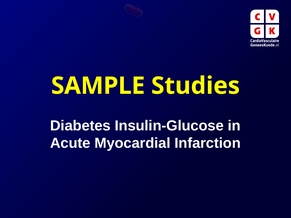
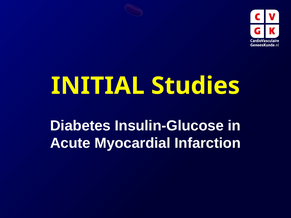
SAMPLE: SAMPLE -> INITIAL
